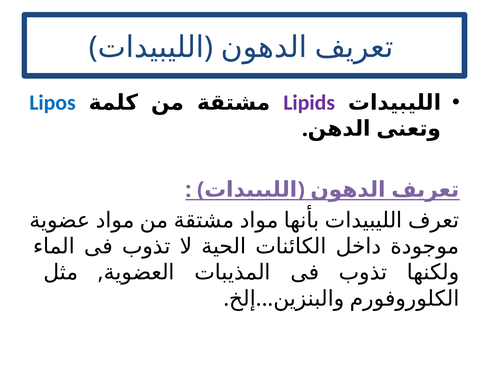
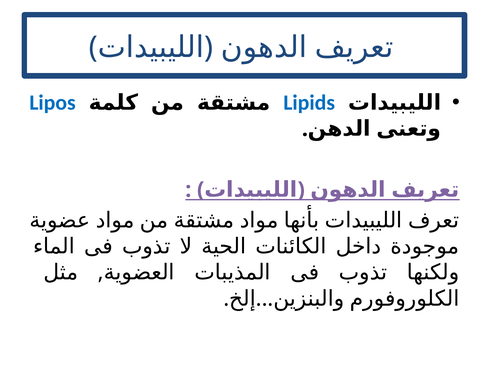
Lipids colour: purple -> blue
